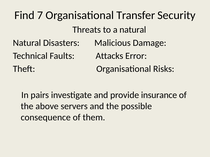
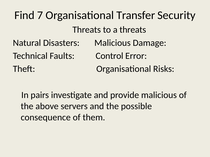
a natural: natural -> threats
Attacks: Attacks -> Control
provide insurance: insurance -> malicious
